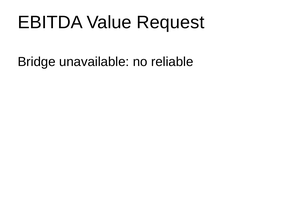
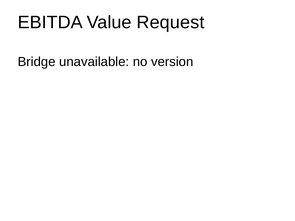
reliable: reliable -> version
